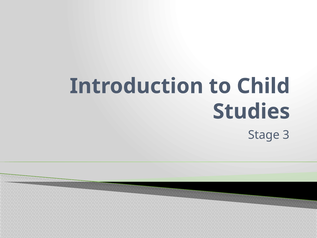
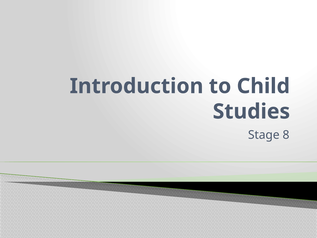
3: 3 -> 8
